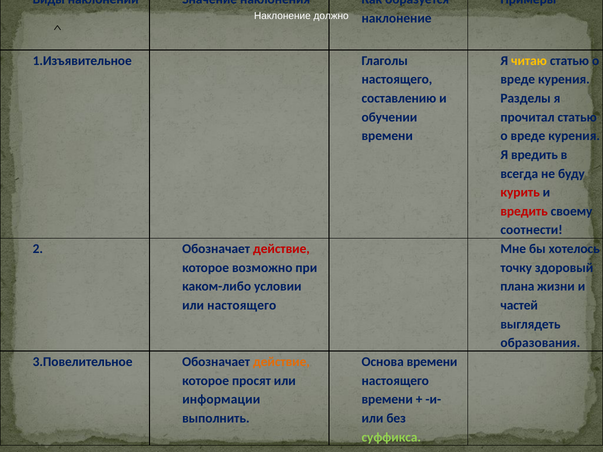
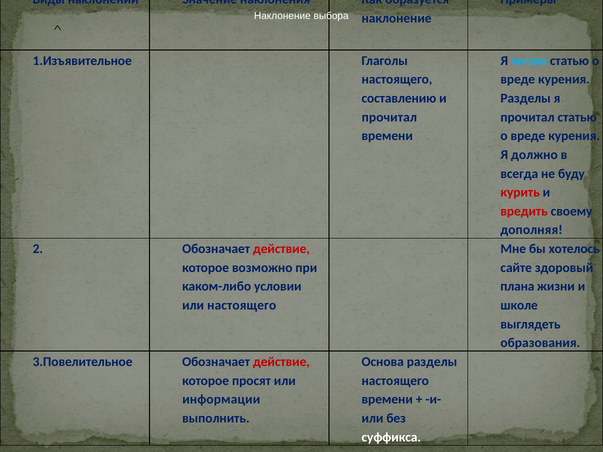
должно: должно -> выбора
читаю colour: yellow -> light blue
обучении at (389, 117): обучении -> прочитал
Я вредить: вредить -> должно
соотнести: соотнести -> дополняя
точку: точку -> сайте
частей: частей -> школе
действие at (281, 362) colour: orange -> red
Основа времени: времени -> разделы
суффикса colour: light green -> white
